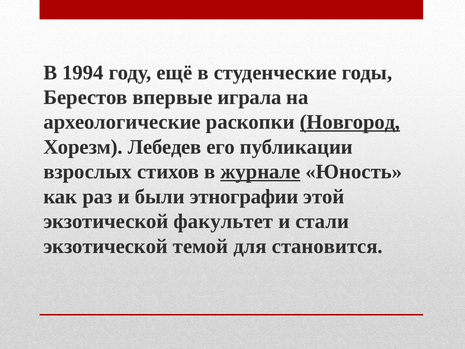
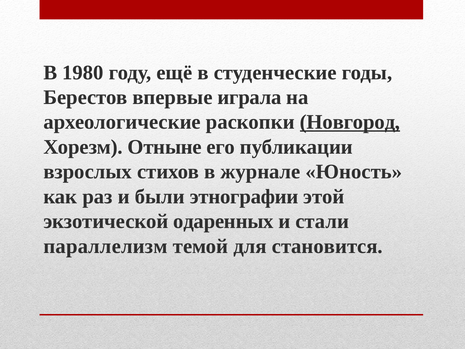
1994: 1994 -> 1980
Лебедев: Лебедев -> Отныне
журнале underline: present -> none
факультет: факультет -> одаренных
экзотической at (106, 246): экзотической -> параллелизм
